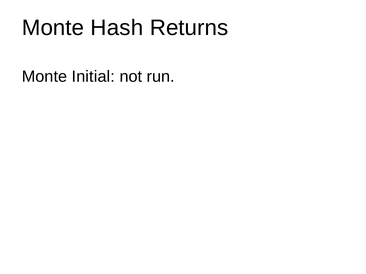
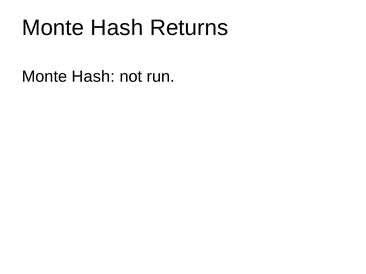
Initial at (93, 77): Initial -> Hash
